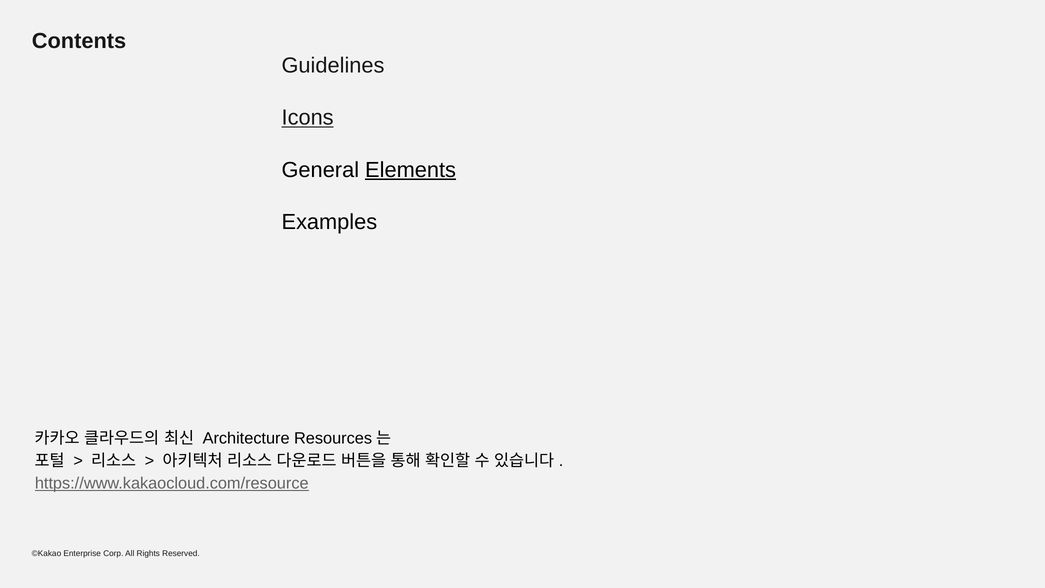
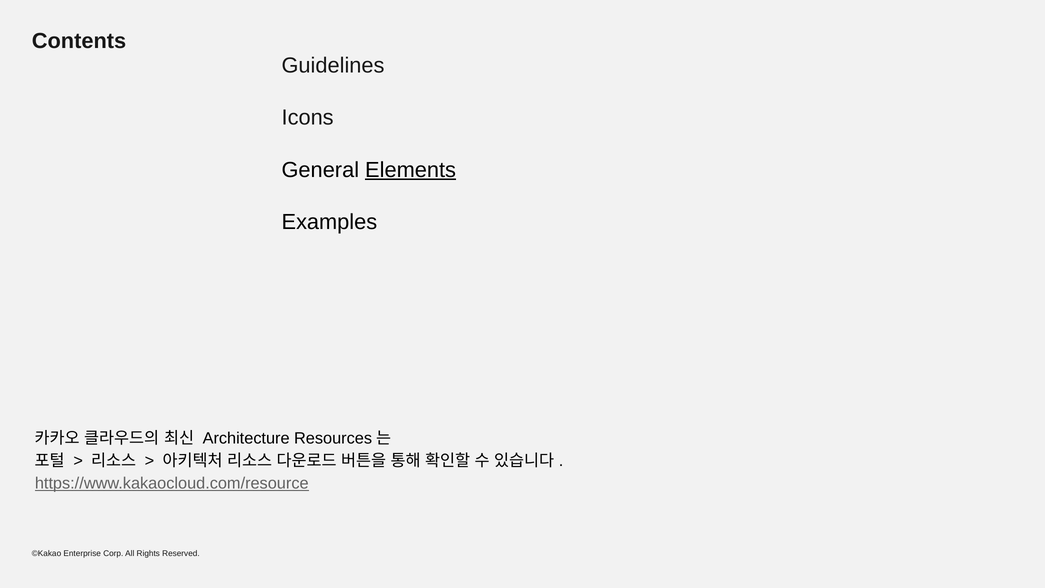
Icons underline: present -> none
